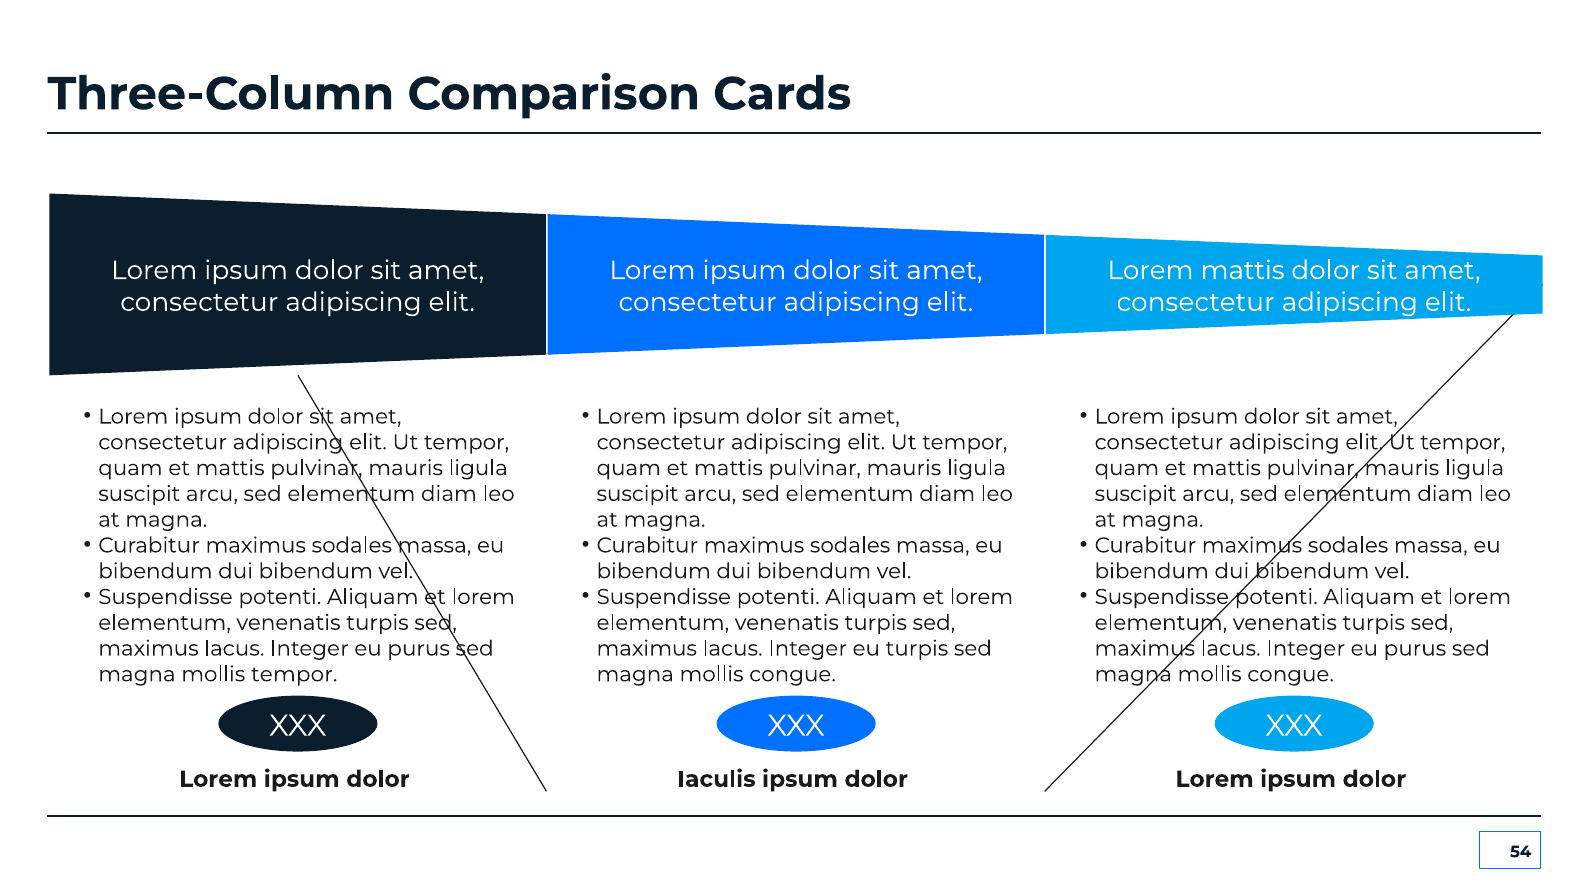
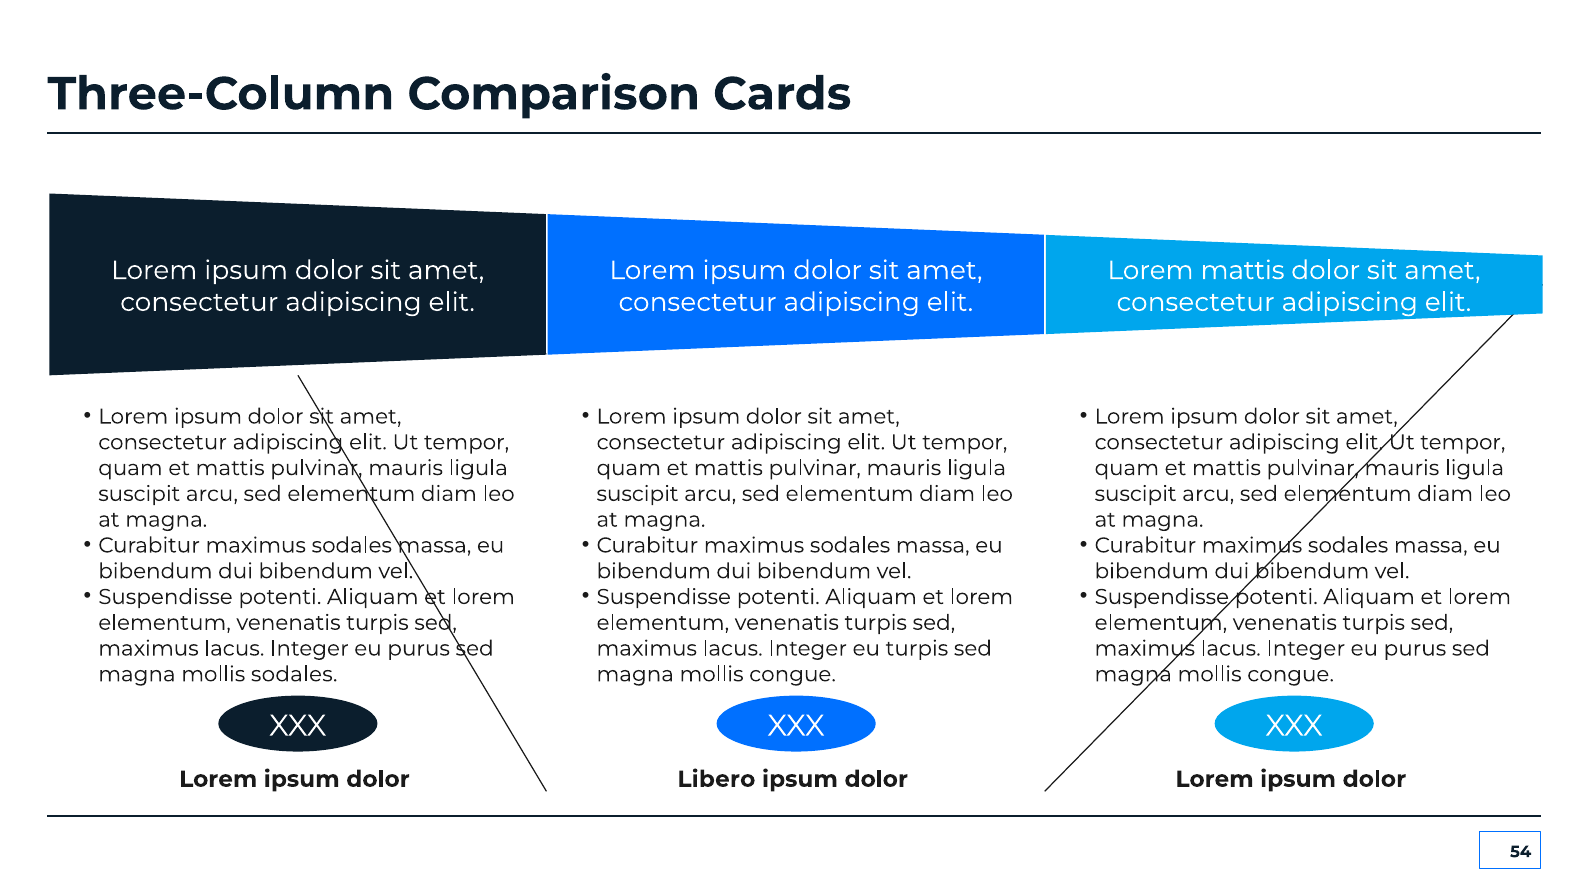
mollis tempor: tempor -> sodales
Iaculis: Iaculis -> Libero
